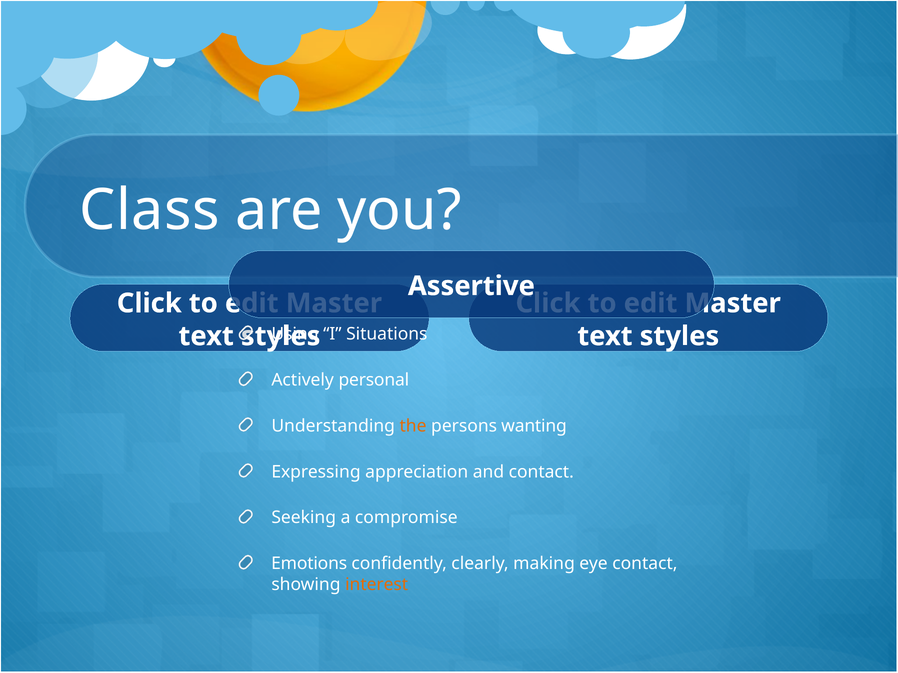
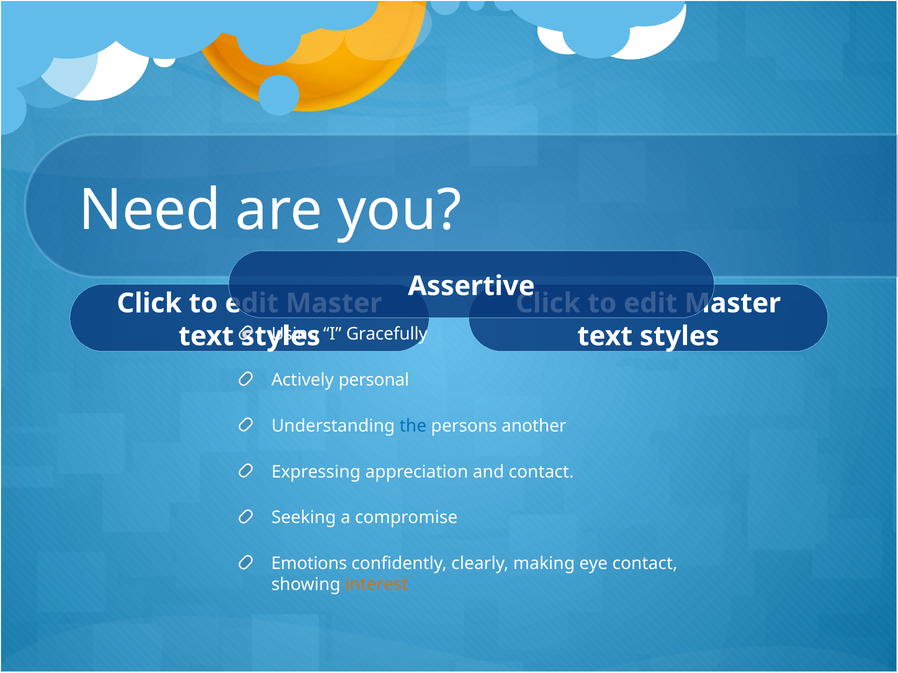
Class: Class -> Need
Situations: Situations -> Gracefully
the colour: orange -> blue
wanting: wanting -> another
